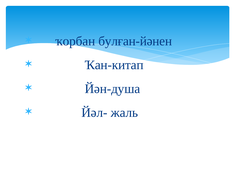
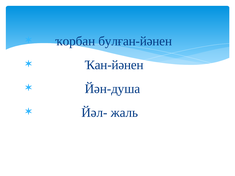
Ҡан-китап: Ҡан-китап -> Ҡан-йәнен
